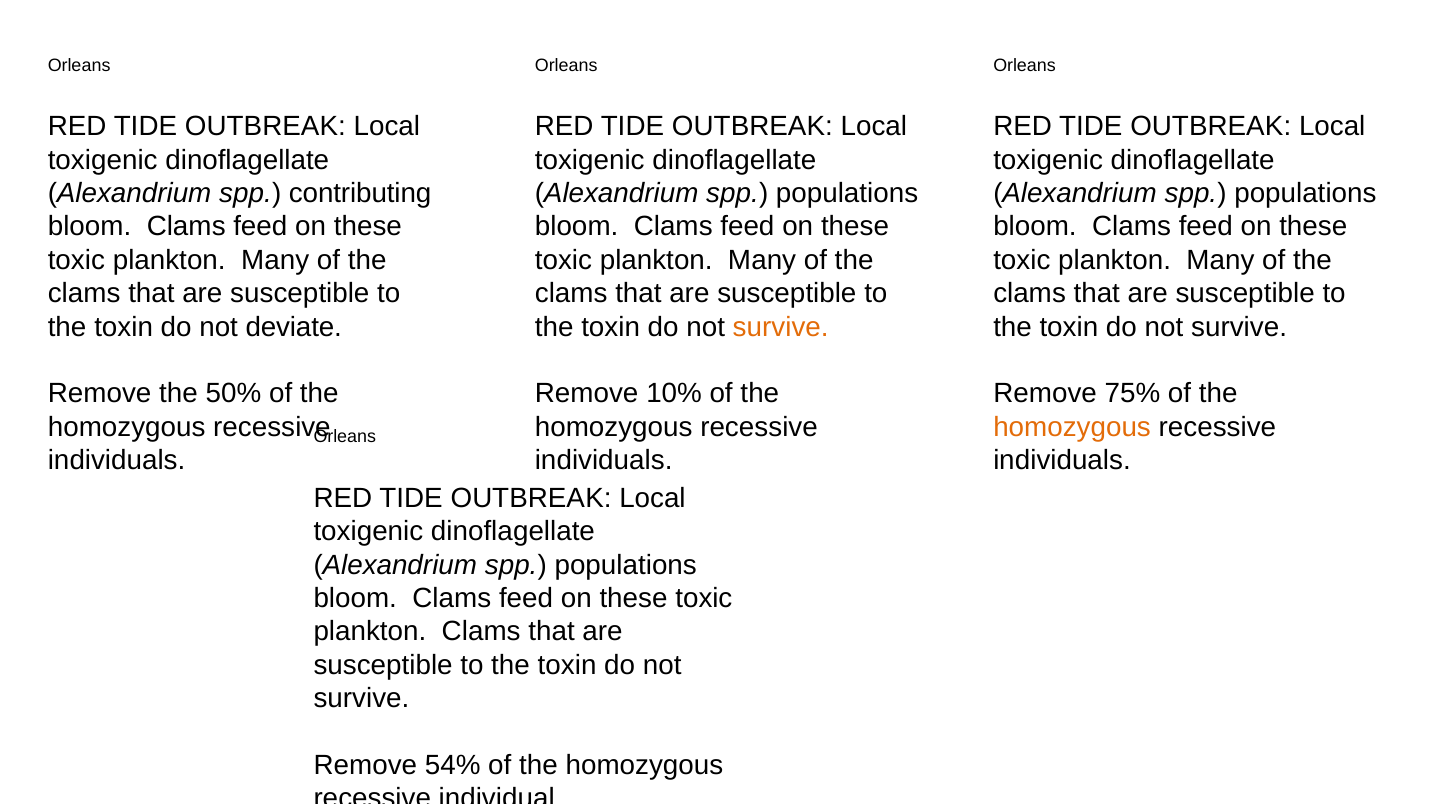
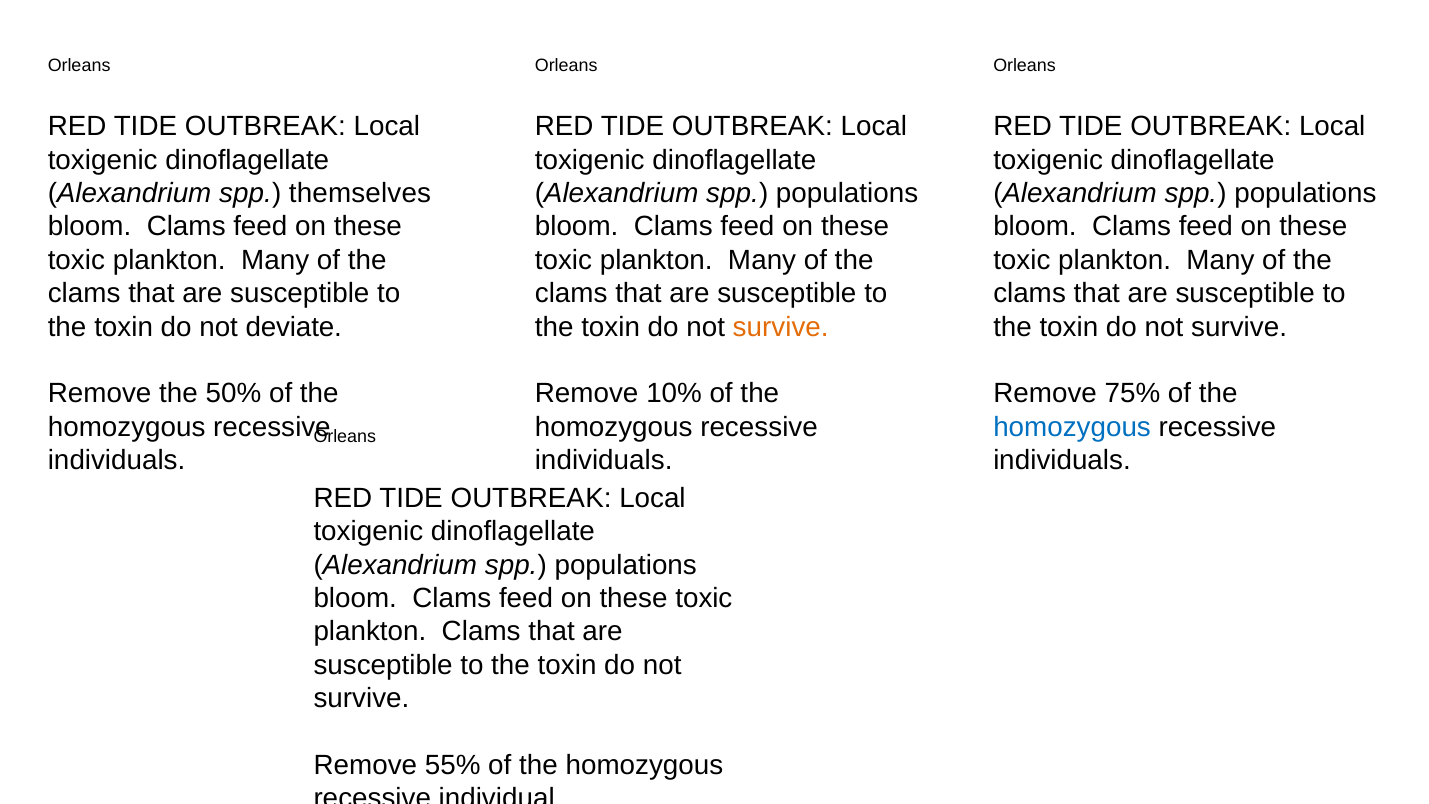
contributing: contributing -> themselves
homozygous at (1072, 427) colour: orange -> blue
54%: 54% -> 55%
